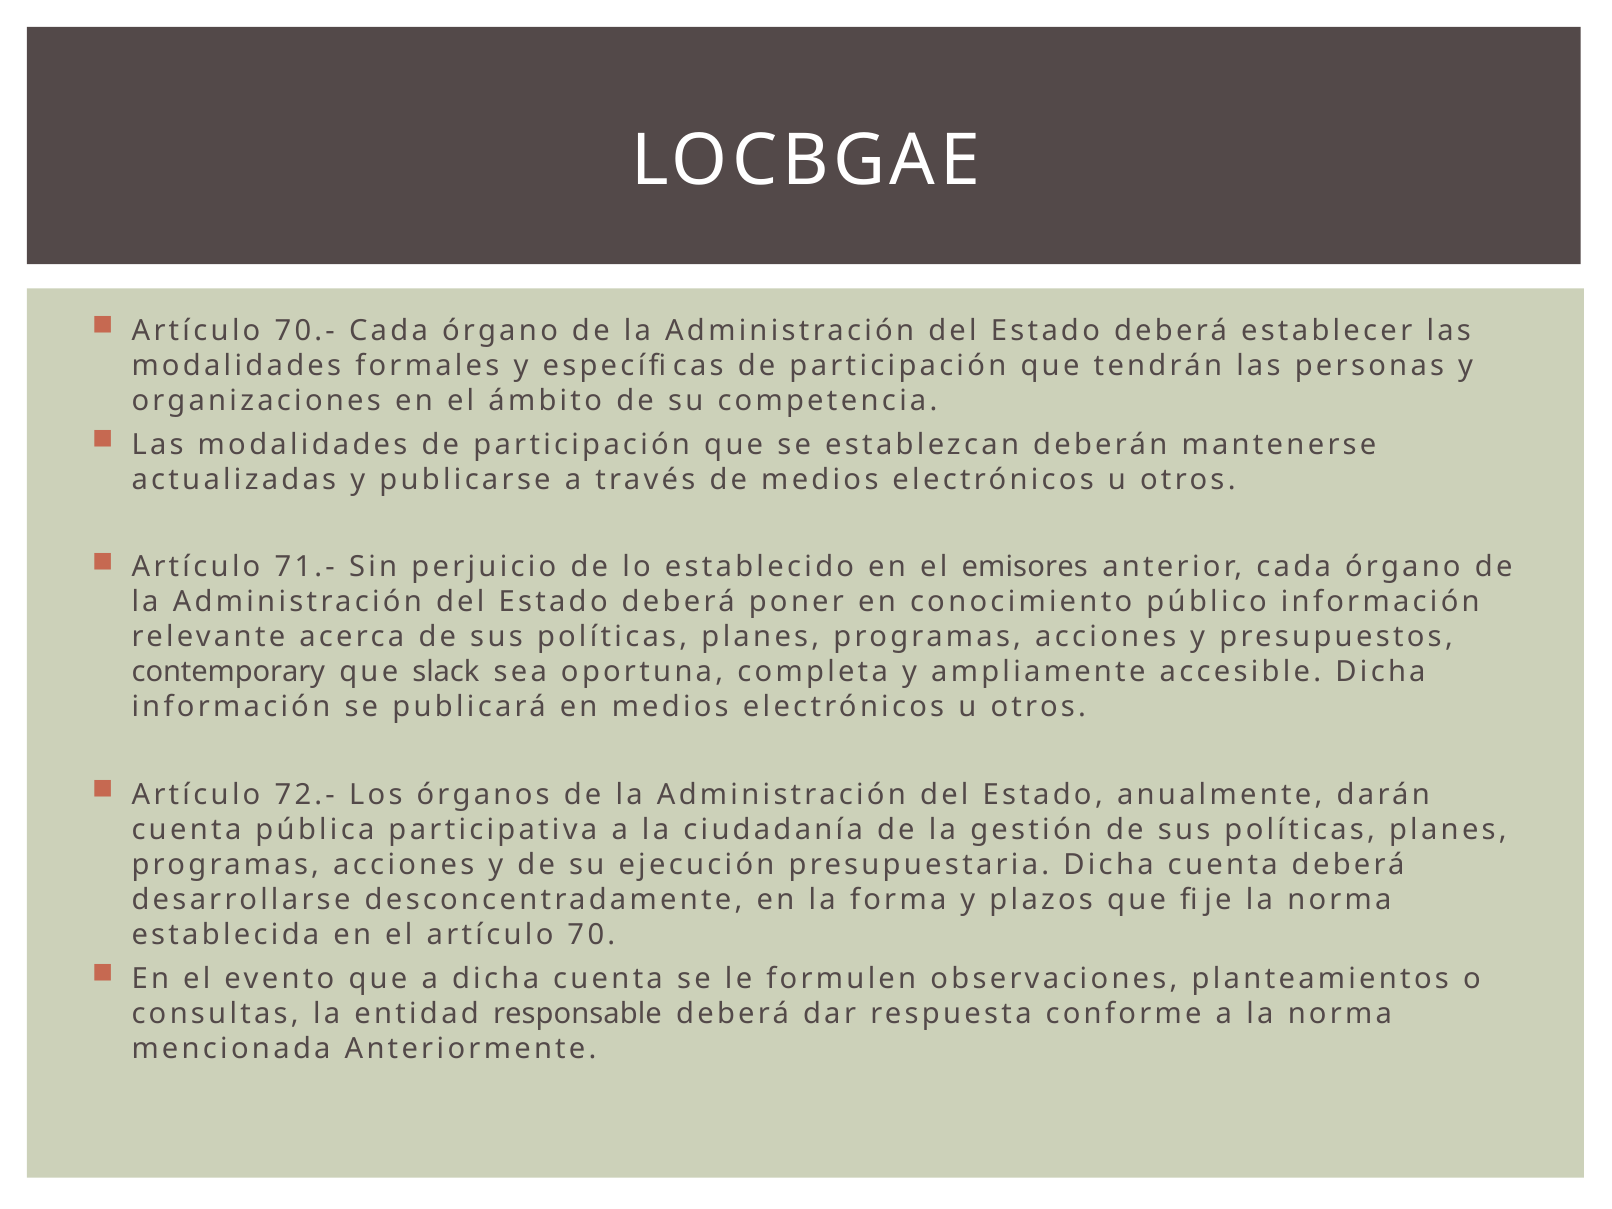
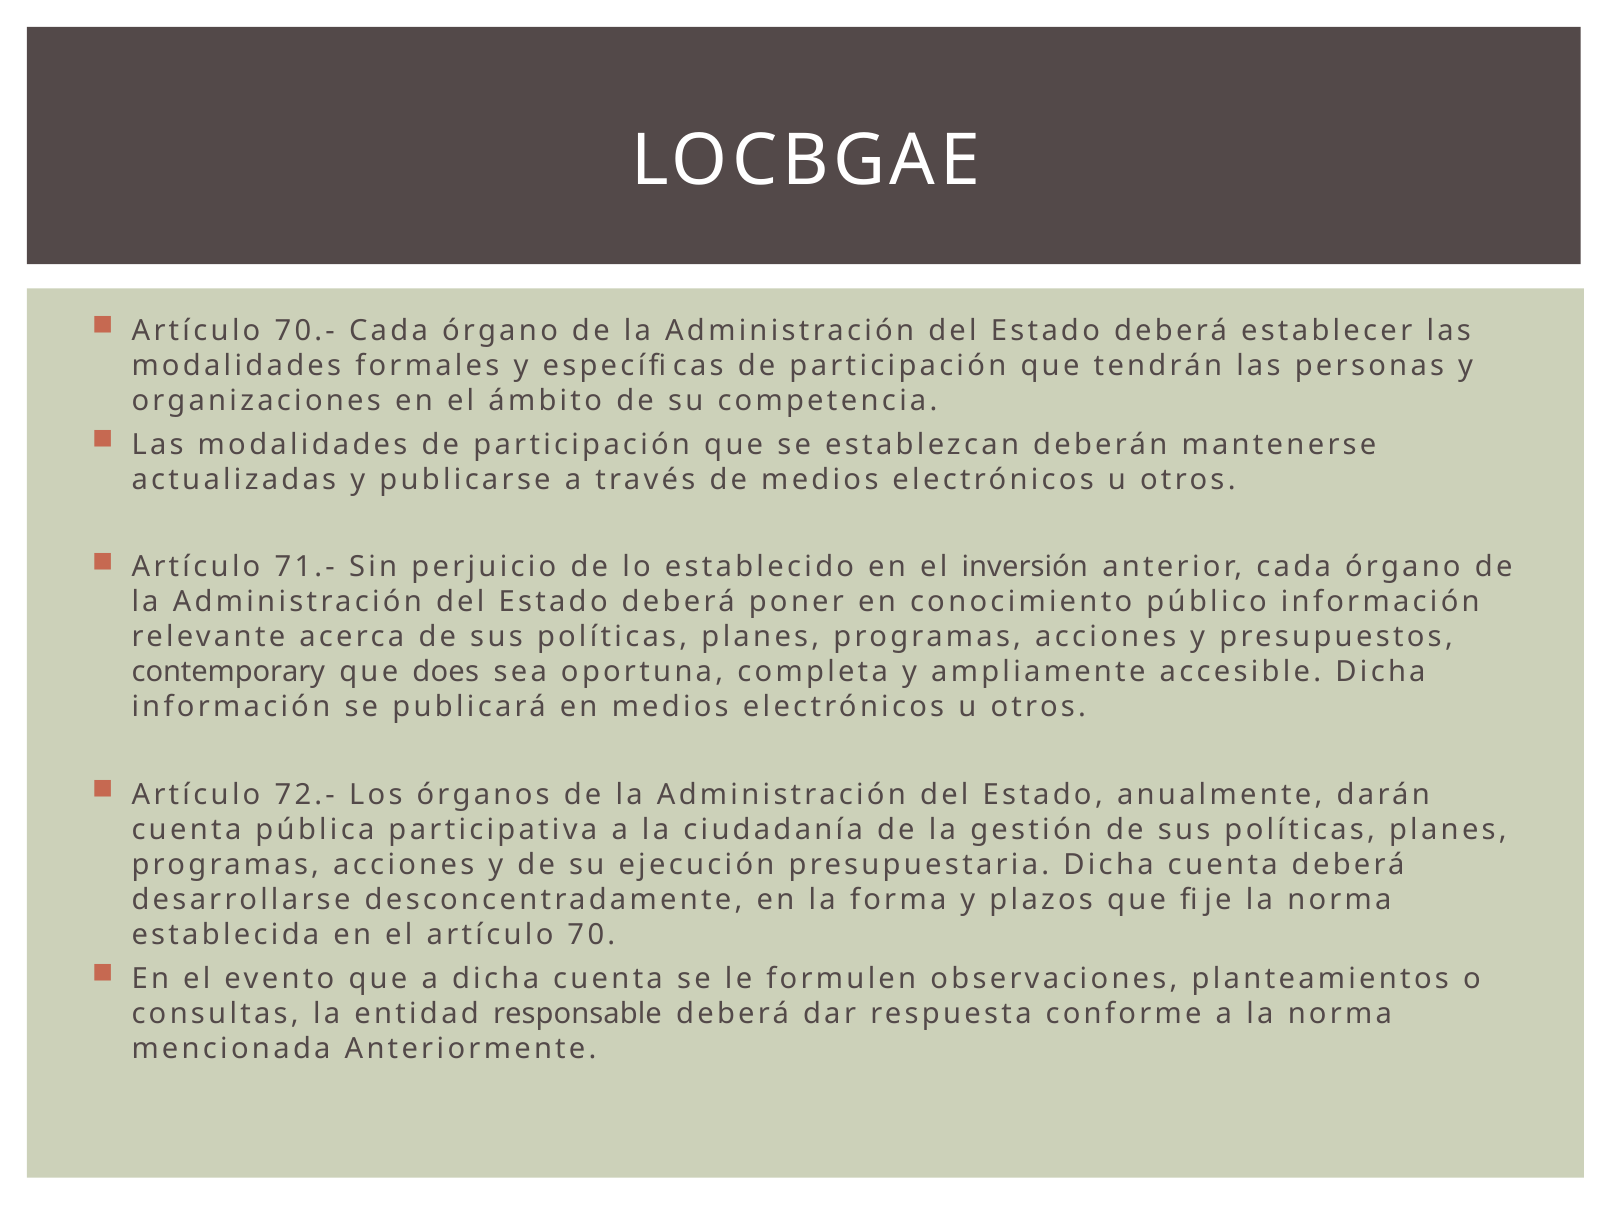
emisores: emisores -> inversión
slack: slack -> does
